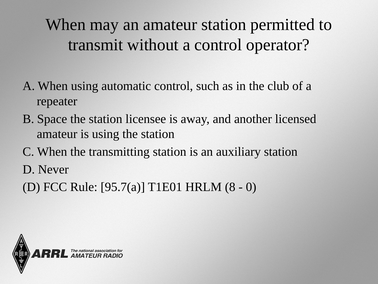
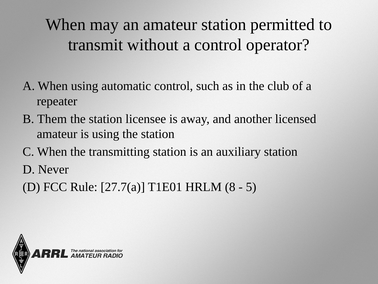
Space: Space -> Them
95.7(a: 95.7(a -> 27.7(a
0: 0 -> 5
